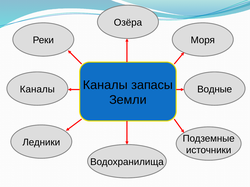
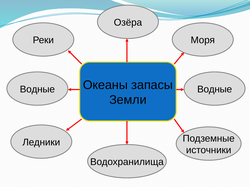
Каналы at (105, 85): Каналы -> Океаны
Каналы at (37, 89): Каналы -> Водные
